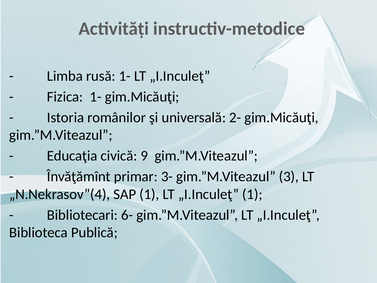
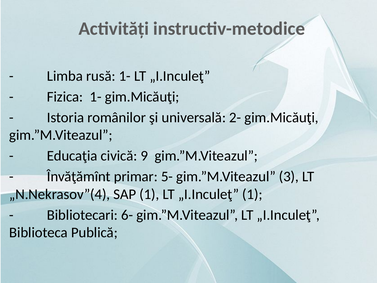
3-: 3- -> 5-
